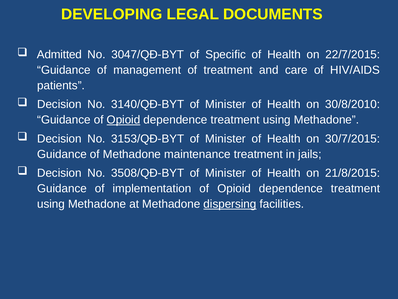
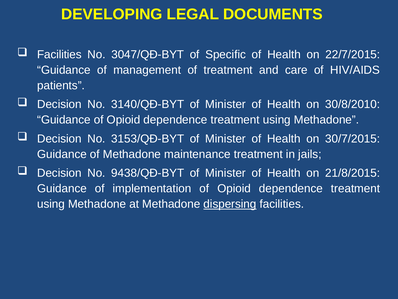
Admitted at (59, 54): Admitted -> Facilities
Opioid at (124, 120) underline: present -> none
3508/QĐ-BYT: 3508/QĐ-BYT -> 9438/QĐ-BYT
